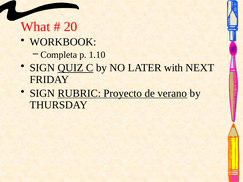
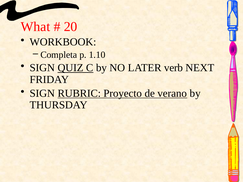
with: with -> verb
